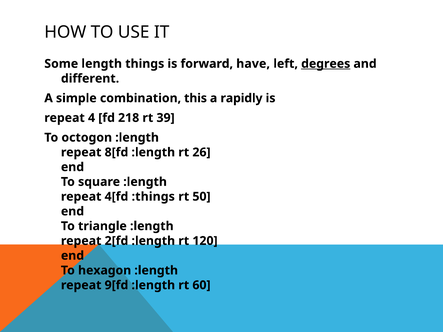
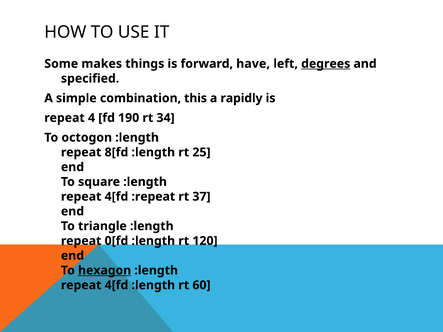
length: length -> makes
different: different -> specified
218: 218 -> 190
39: 39 -> 34
26: 26 -> 25
:things: :things -> :repeat
50: 50 -> 37
2[fd: 2[fd -> 0[fd
hexagon underline: none -> present
9[fd at (116, 285): 9[fd -> 4[fd
